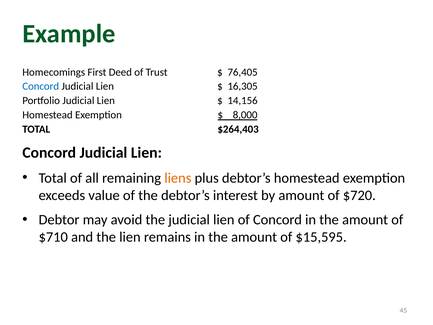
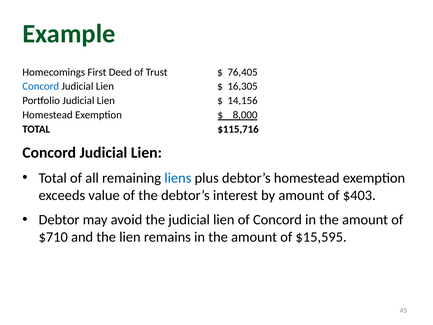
$264,403: $264,403 -> $115,716
liens colour: orange -> blue
$720: $720 -> $403
